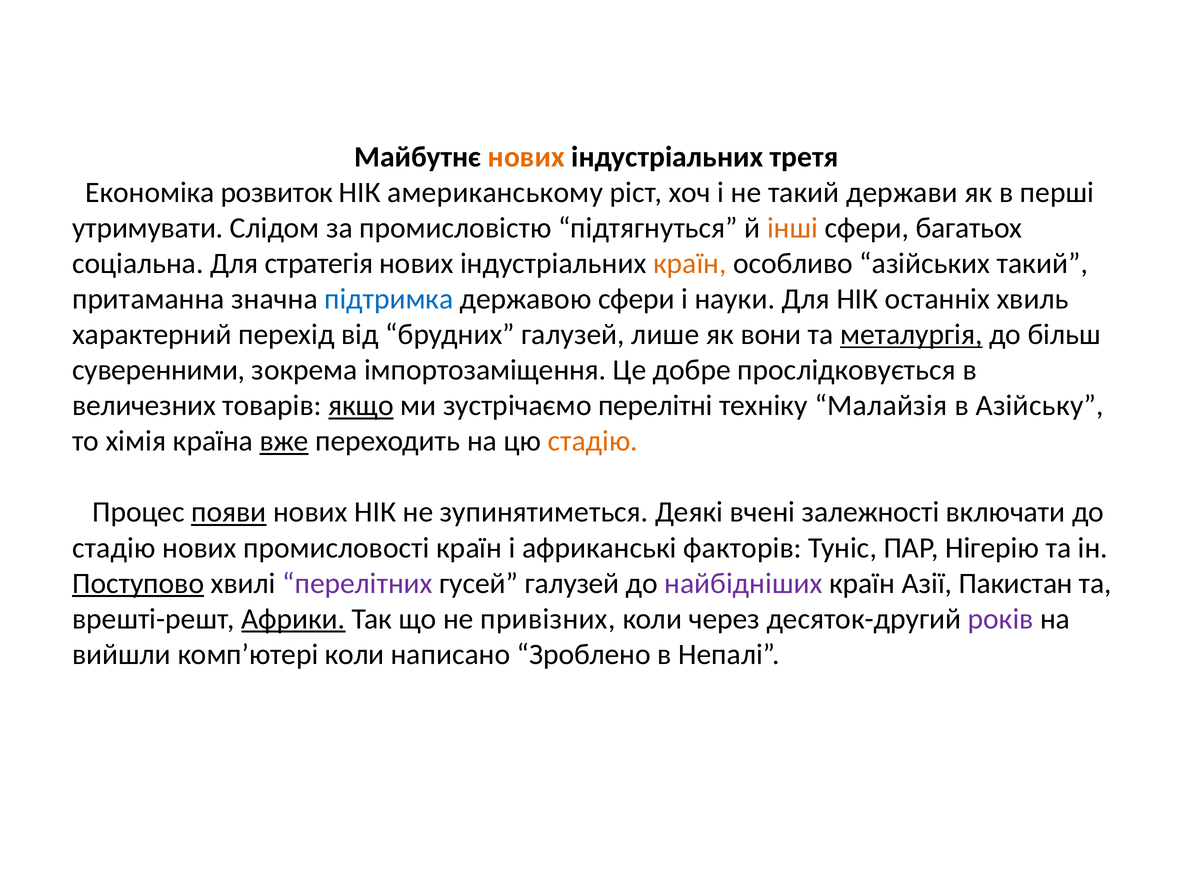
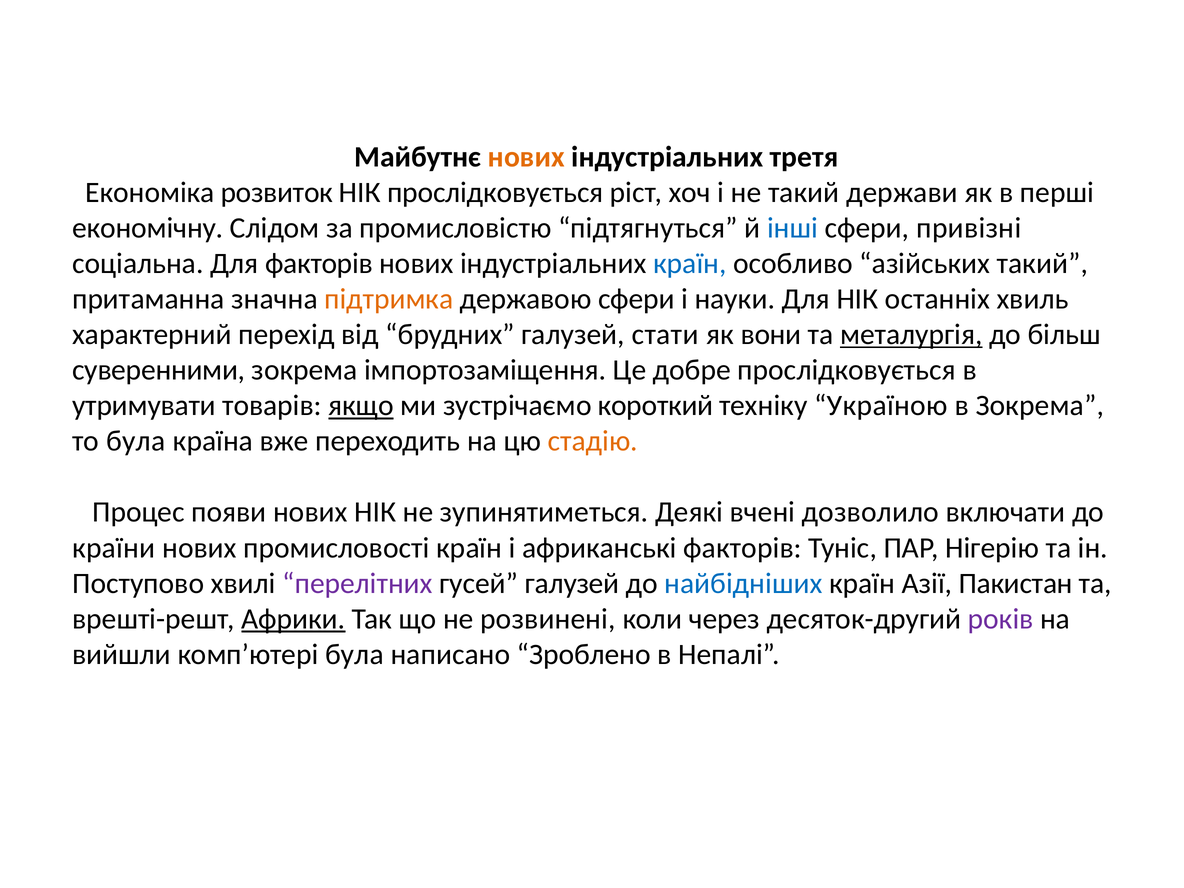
НІК американському: американському -> прослідковується
утримувати: утримувати -> економічну
інші colour: orange -> blue
багатьох: багатьох -> привізні
Для стратегія: стратегія -> факторів
країн at (690, 264) colour: orange -> blue
підтримка colour: blue -> orange
лише: лише -> стати
величезних: величезних -> утримувати
перелітні: перелітні -> короткий
Малайзія: Малайзія -> Україною
в Азійську: Азійську -> Зокрема
то хімія: хімія -> була
вже underline: present -> none
появи underline: present -> none
залежності: залежності -> дозволило
стадію at (114, 548): стадію -> країни
Поступово underline: present -> none
найбідніших colour: purple -> blue
привізних: привізних -> розвинені
комп’ютері коли: коли -> була
